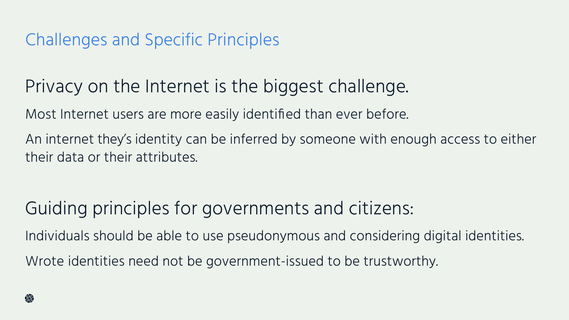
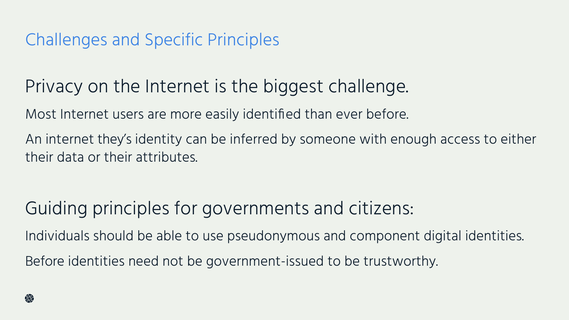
considering: considering -> component
Wrote at (45, 261): Wrote -> Before
